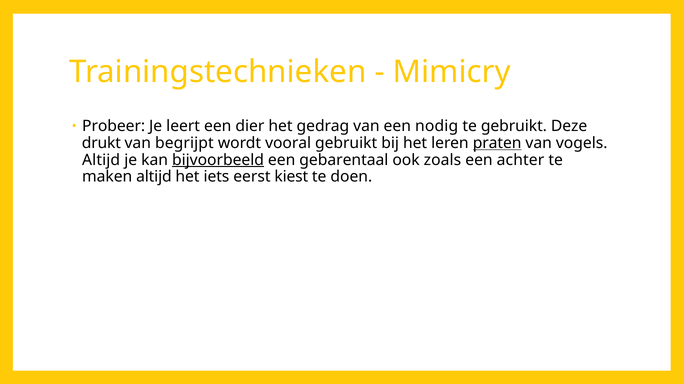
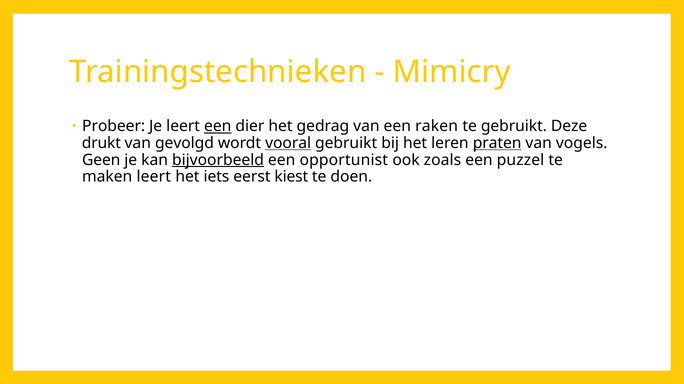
een at (218, 126) underline: none -> present
nodig: nodig -> raken
begrijpt: begrijpt -> gevolgd
vooral underline: none -> present
Altijd at (101, 160): Altijd -> Geen
gebarentaal: gebarentaal -> opportunist
achter: achter -> puzzel
maken altijd: altijd -> leert
